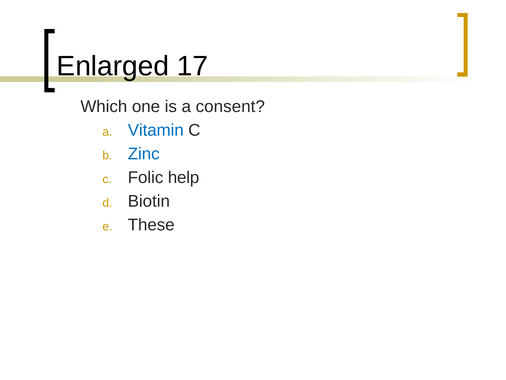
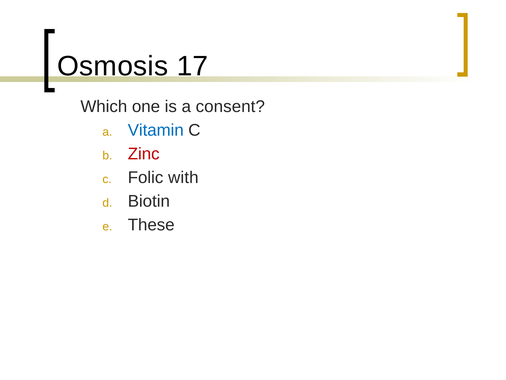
Enlarged: Enlarged -> Osmosis
Zinc colour: blue -> red
help: help -> with
